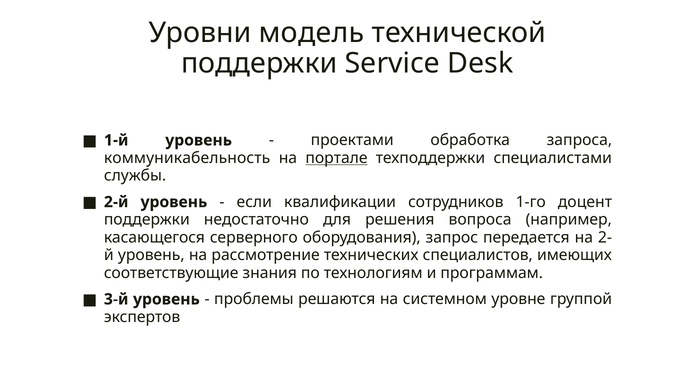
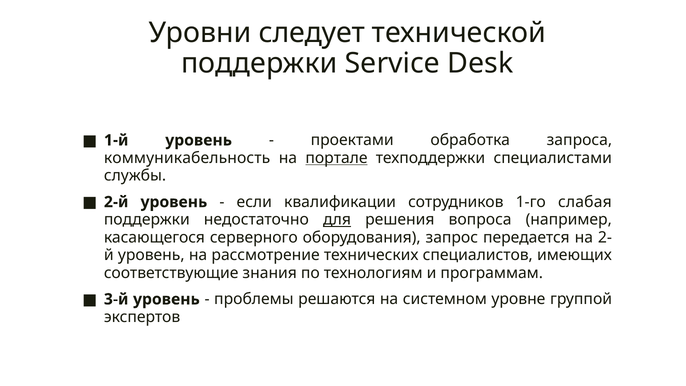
модель: модель -> следует
доцент: доцент -> слабая
для underline: none -> present
